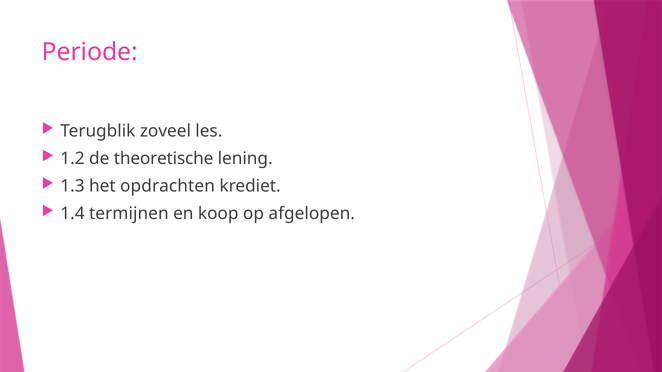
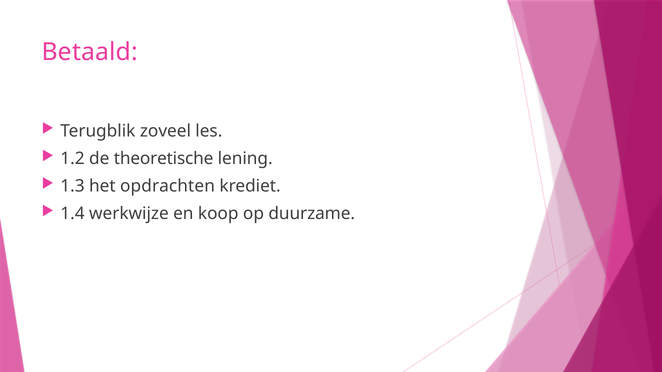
Periode: Periode -> Betaald
termijnen: termijnen -> werkwijze
afgelopen: afgelopen -> duurzame
